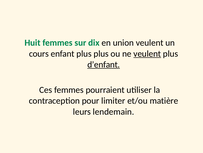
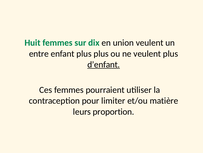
cours: cours -> entre
veulent at (147, 53) underline: present -> none
lendemain: lendemain -> proportion
